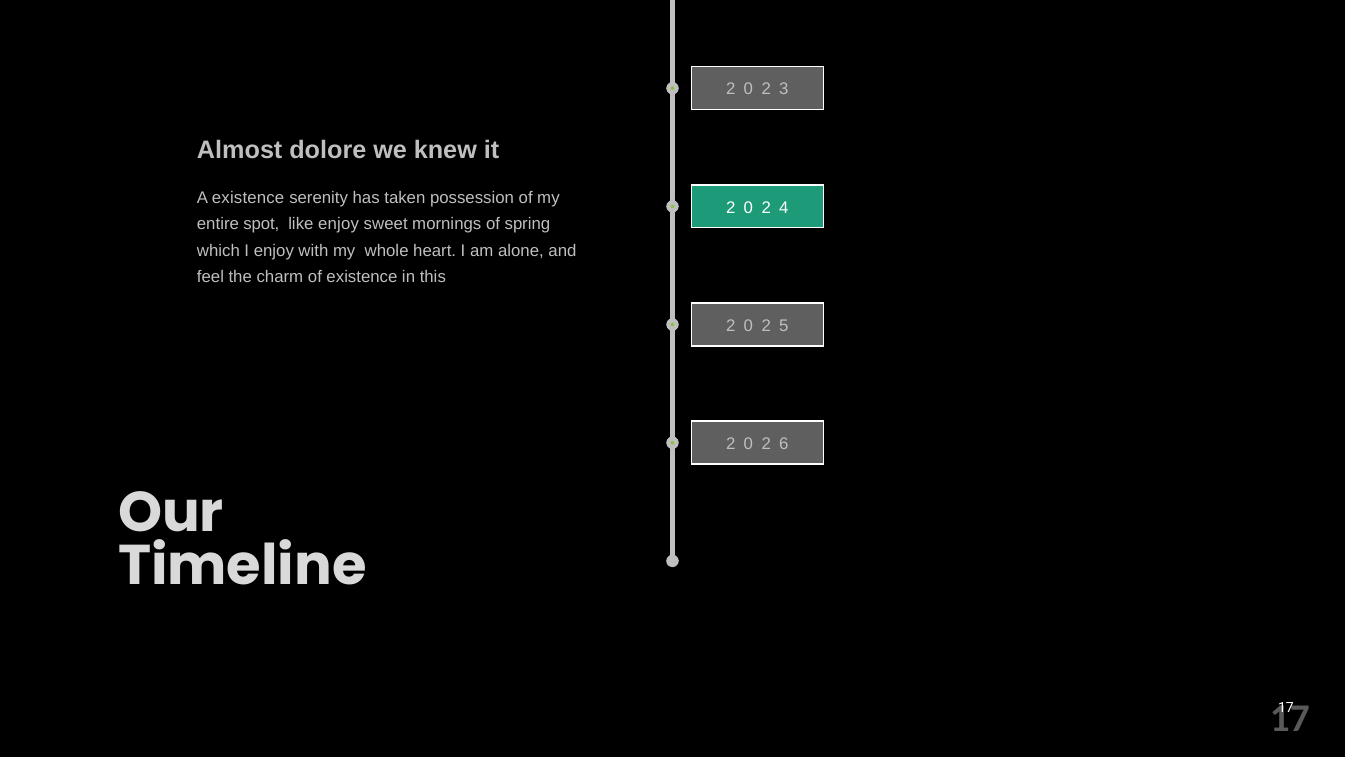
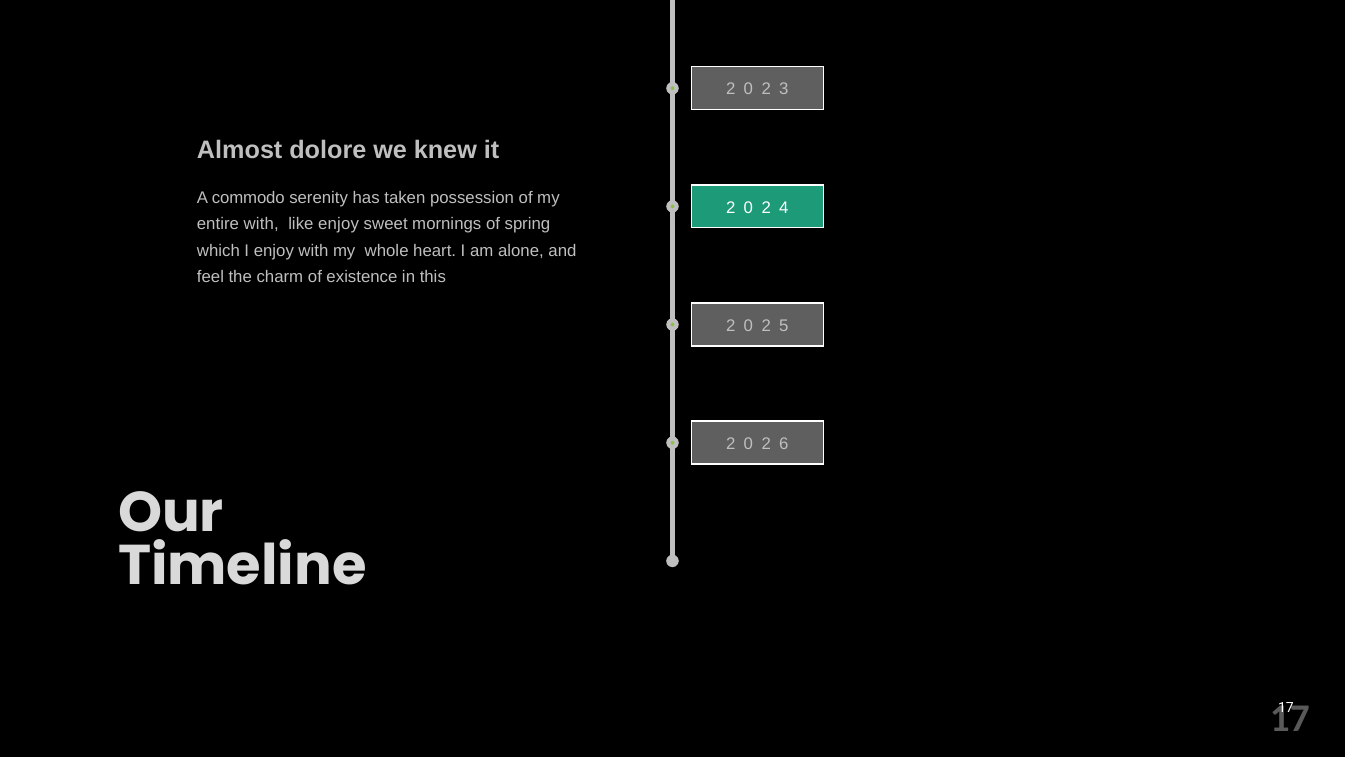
A existence: existence -> commodo
entire spot: spot -> with
